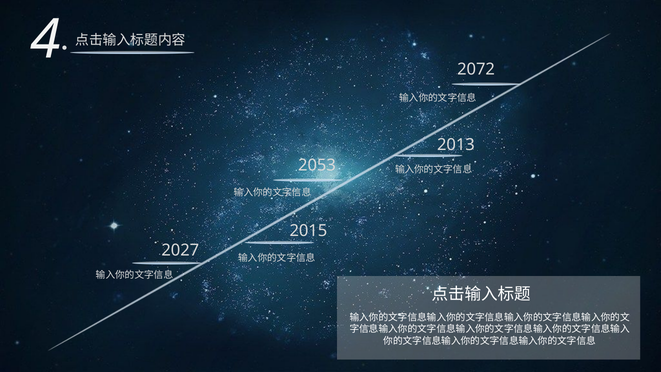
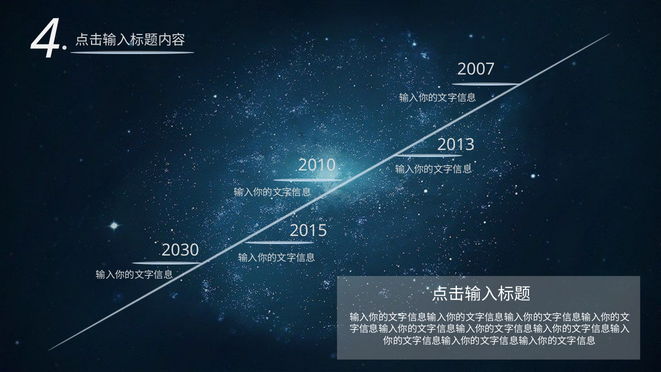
2072: 2072 -> 2007
2053: 2053 -> 2010
2027: 2027 -> 2030
